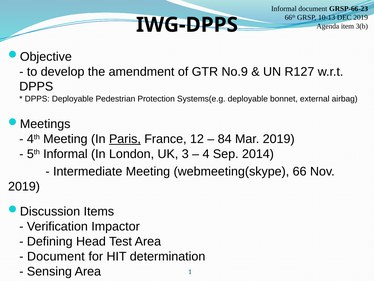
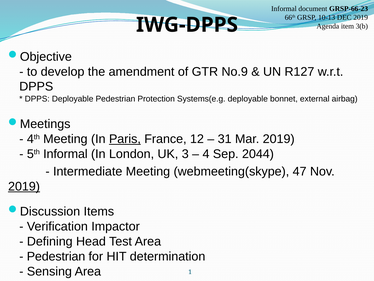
84: 84 -> 31
2014: 2014 -> 2044
66: 66 -> 47
2019 at (24, 186) underline: none -> present
Document at (56, 256): Document -> Pedestrian
